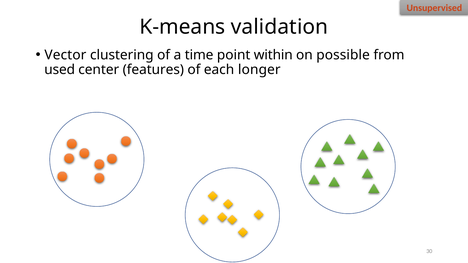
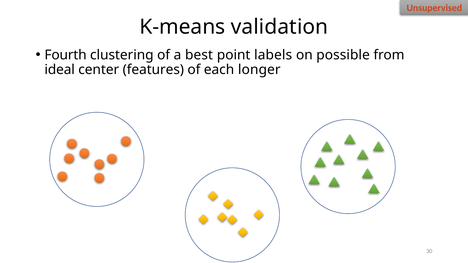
Vector: Vector -> Fourth
time: time -> best
within: within -> labels
used: used -> ideal
